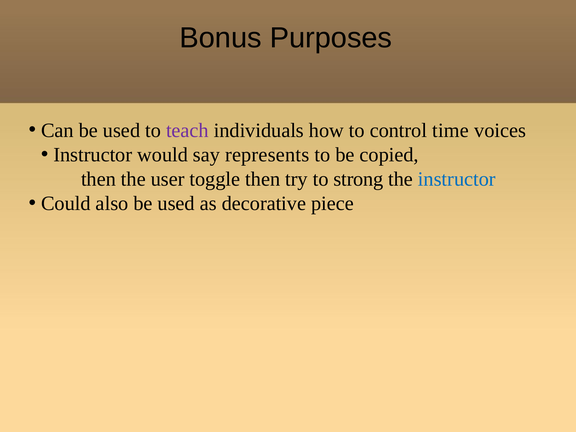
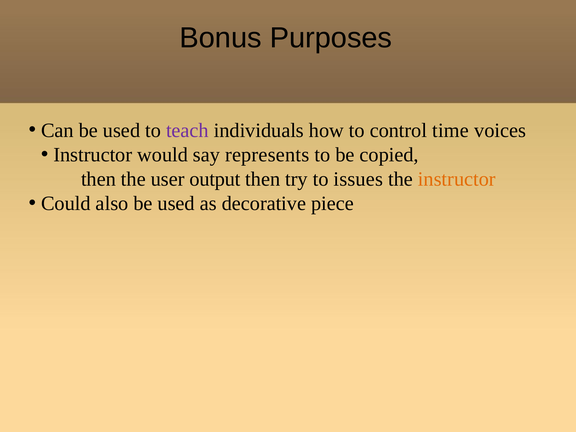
toggle: toggle -> output
strong: strong -> issues
instructor at (457, 179) colour: blue -> orange
